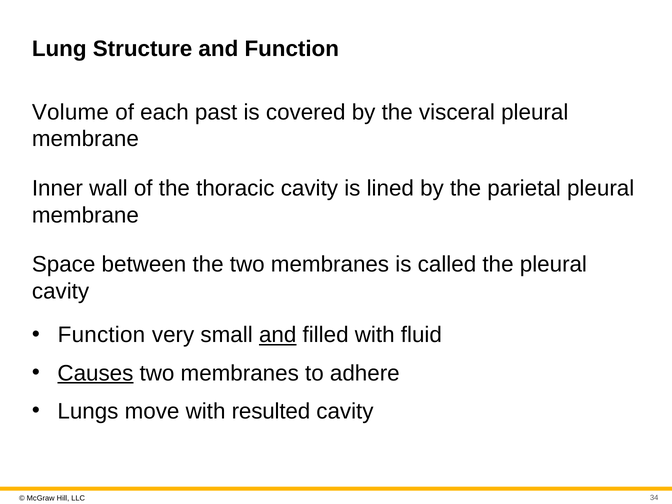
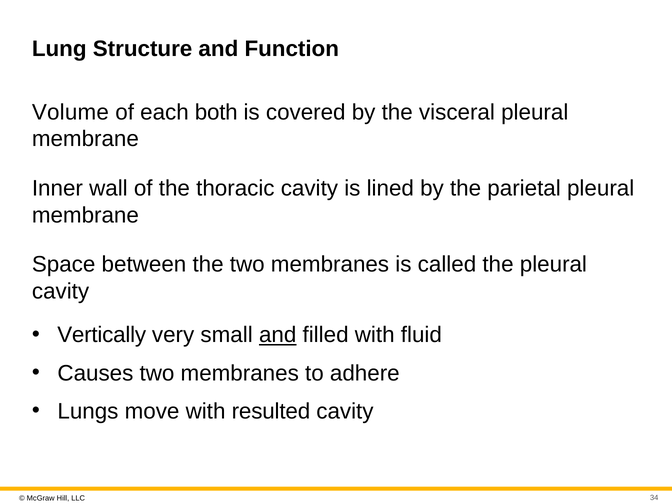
past: past -> both
Function at (101, 335): Function -> Vertically
Causes underline: present -> none
